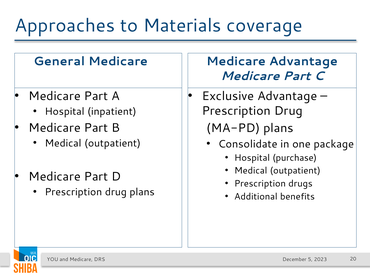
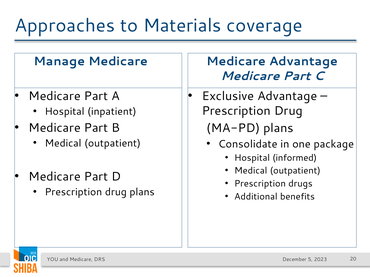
General: General -> Manage
purchase: purchase -> informed
